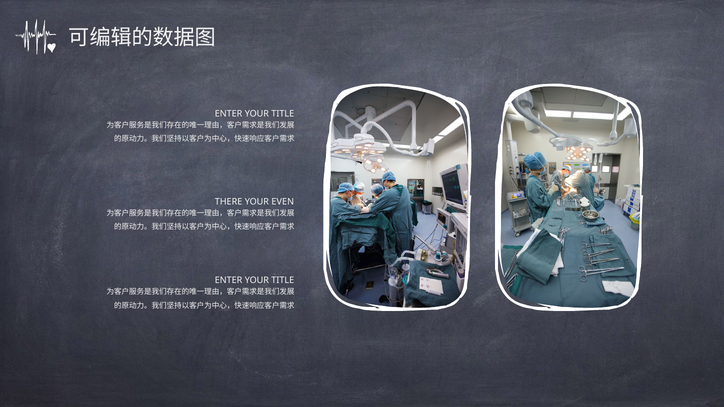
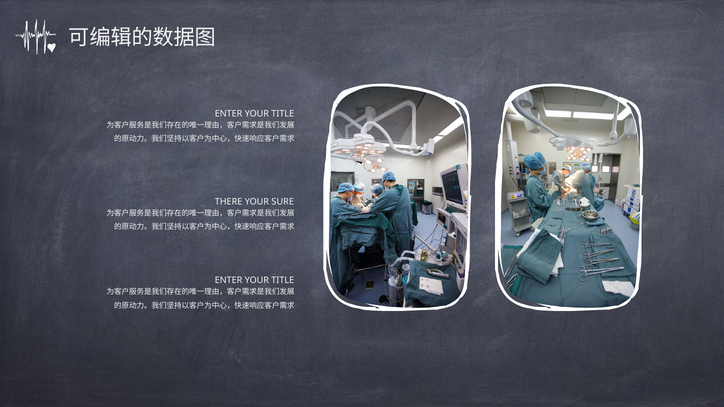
EVEN: EVEN -> SURE
